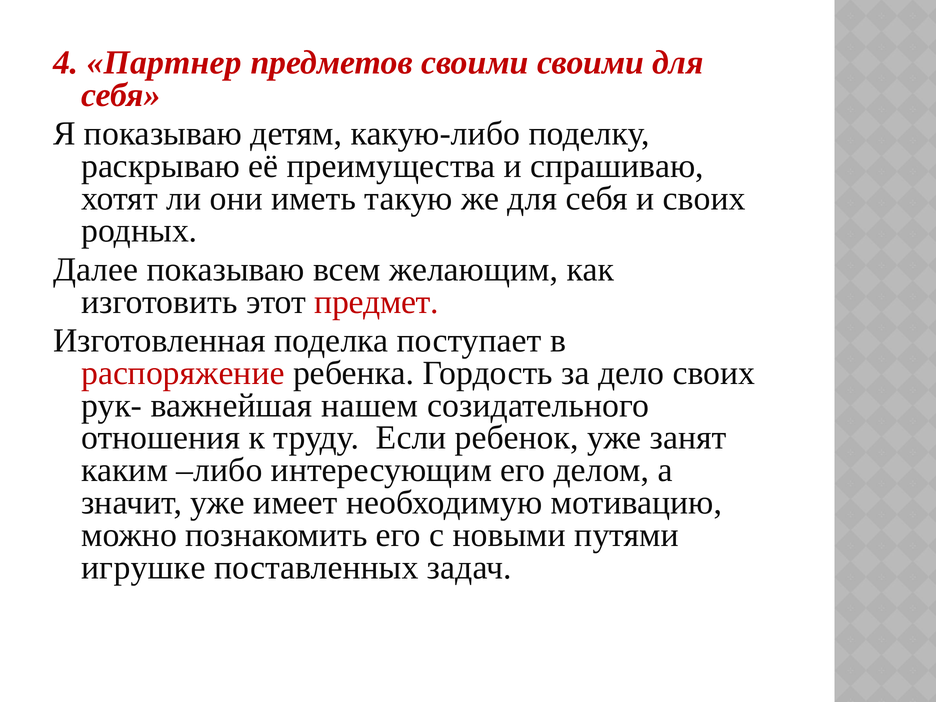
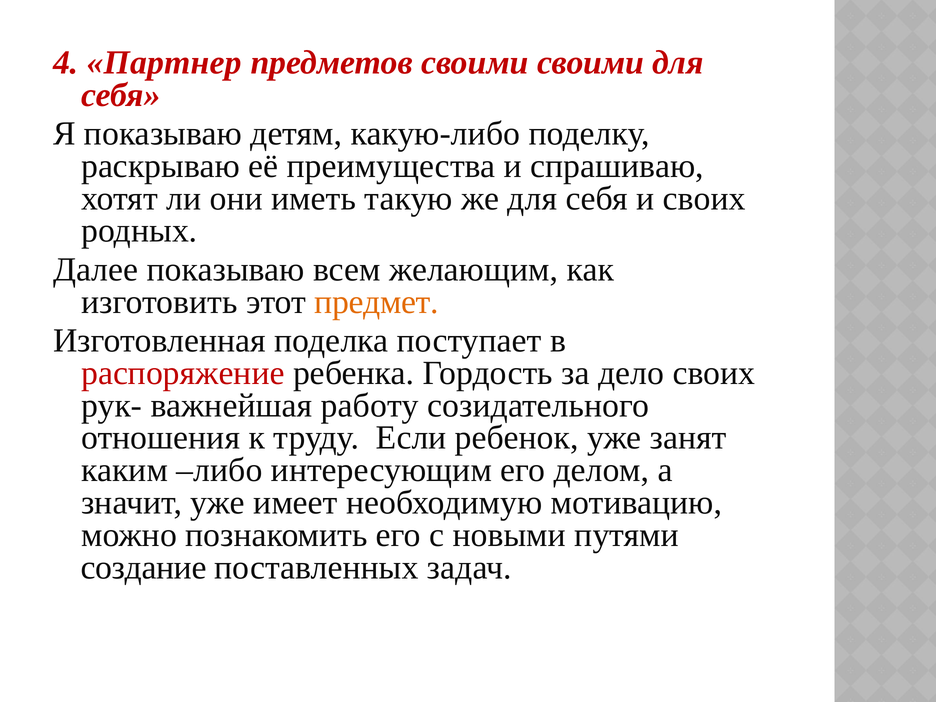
предмет colour: red -> orange
нашем: нашем -> работу
игрушке: игрушке -> создание
